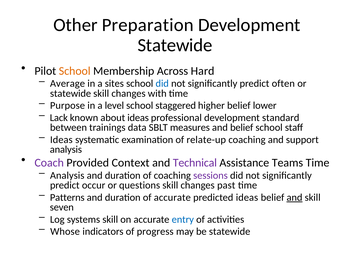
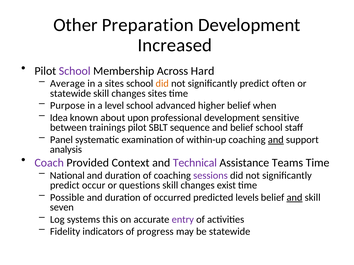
Statewide at (175, 45): Statewide -> Increased
School at (75, 71) colour: orange -> purple
did at (162, 84) colour: blue -> orange
changes with: with -> sites
staggered: staggered -> advanced
lower: lower -> when
Lack: Lack -> Idea
about ideas: ideas -> upon
standard: standard -> sensitive
trainings data: data -> pilot
measures: measures -> sequence
Ideas at (61, 140): Ideas -> Panel
relate-up: relate-up -> within-up
and at (276, 140) underline: none -> present
Analysis at (67, 176): Analysis -> National
past: past -> exist
Patterns: Patterns -> Possible
of accurate: accurate -> occurred
predicted ideas: ideas -> levels
systems skill: skill -> this
entry colour: blue -> purple
Whose: Whose -> Fidelity
